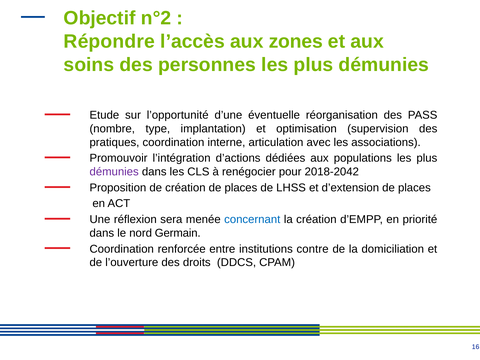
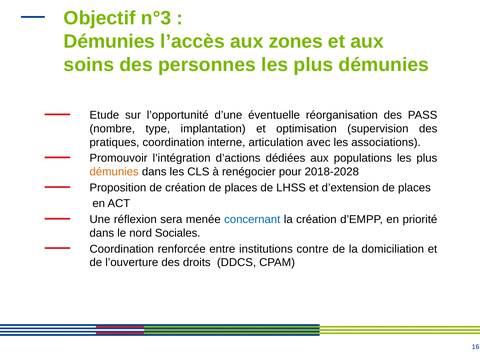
n°2: n°2 -> n°3
Répondre at (109, 41): Répondre -> Démunies
démunies at (114, 172) colour: purple -> orange
2018-2042: 2018-2042 -> 2018-2028
Germain: Germain -> Sociales
